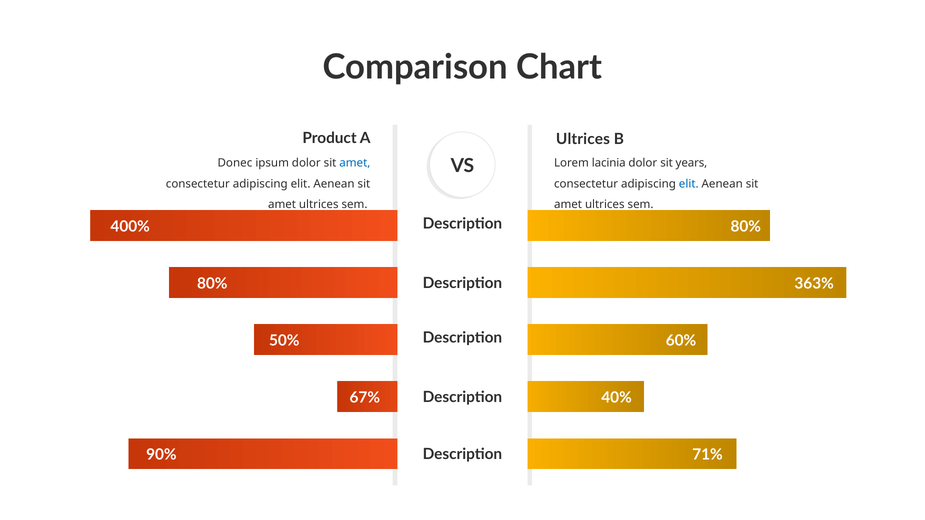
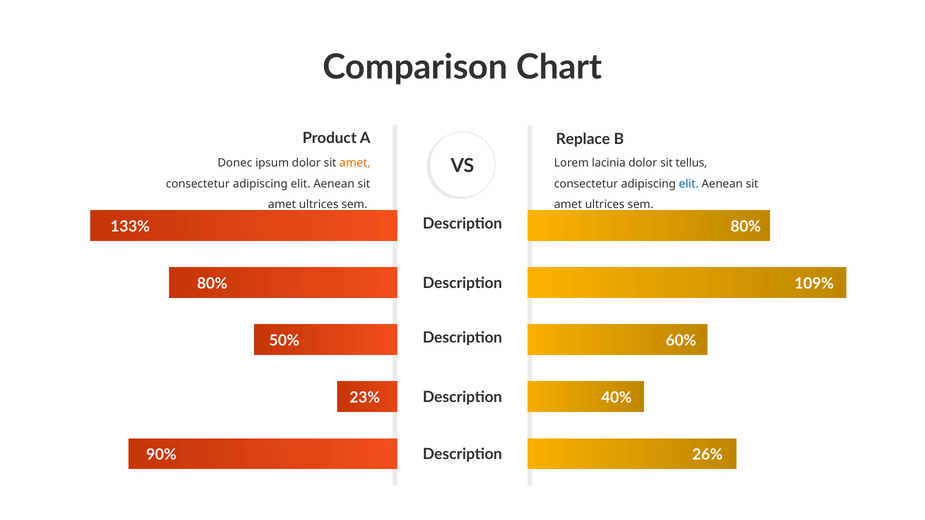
Ultrices at (583, 139): Ultrices -> Replace
amet at (355, 163) colour: blue -> orange
years: years -> tellus
400%: 400% -> 133%
363%: 363% -> 109%
67%: 67% -> 23%
71%: 71% -> 26%
